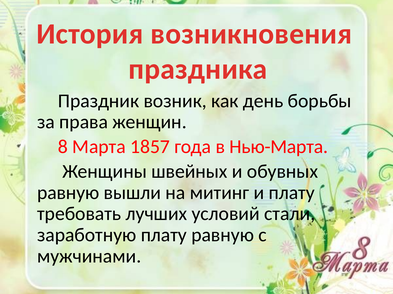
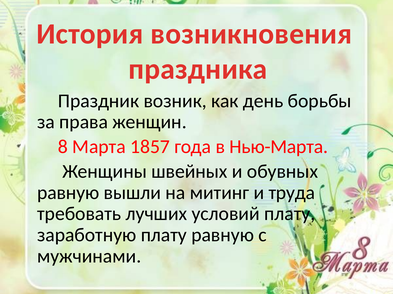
и плату: плату -> труда
условий стали: стали -> плату
